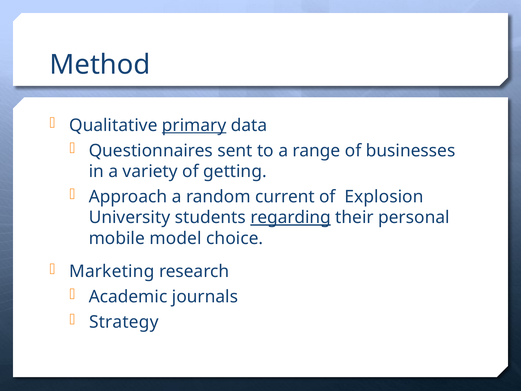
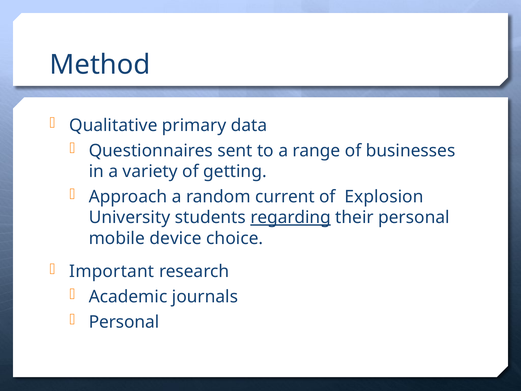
primary underline: present -> none
model: model -> device
Marketing: Marketing -> Important
Strategy at (124, 322): Strategy -> Personal
